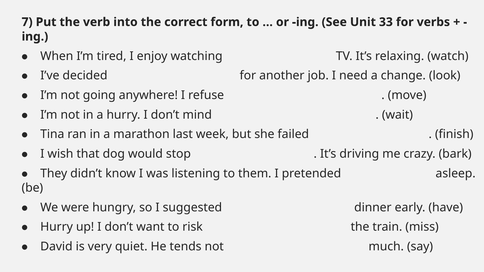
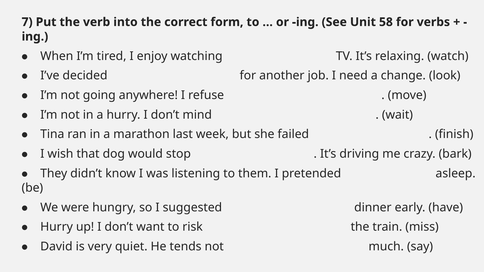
33: 33 -> 58
